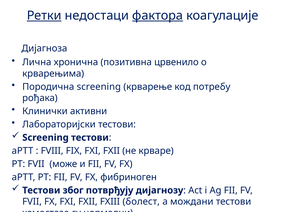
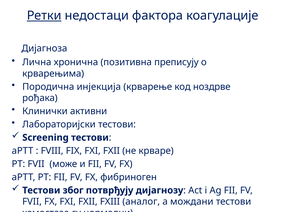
фактора underline: present -> none
црвенило: црвенило -> преписују
Породична screening: screening -> инјекција
потребу: потребу -> ноздрве
бoлест: бoлест -> аналог
